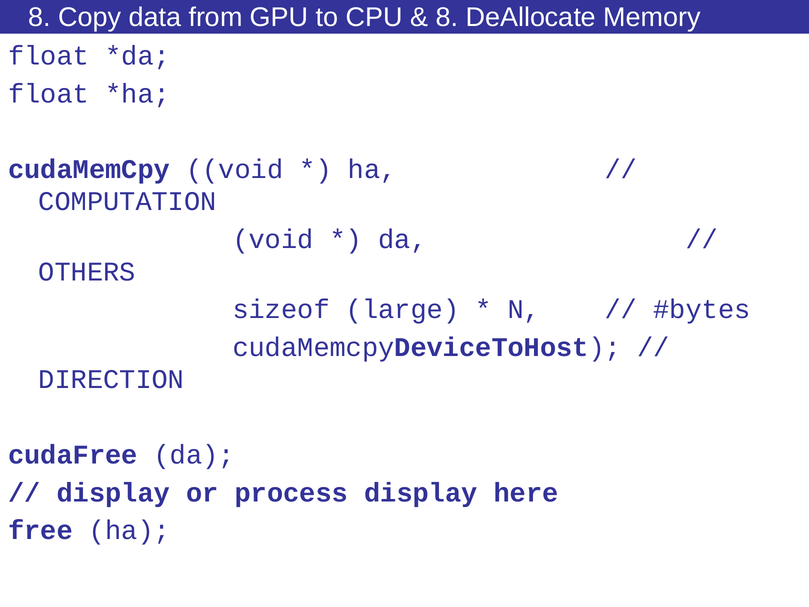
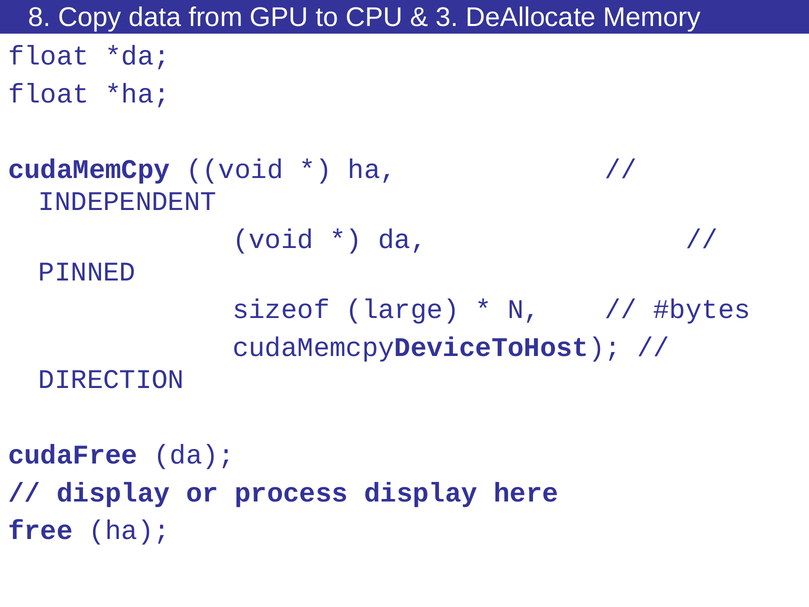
8 at (447, 17): 8 -> 3
COMPUTATION: COMPUTATION -> INDEPENDENT
OTHERS: OTHERS -> PINNED
